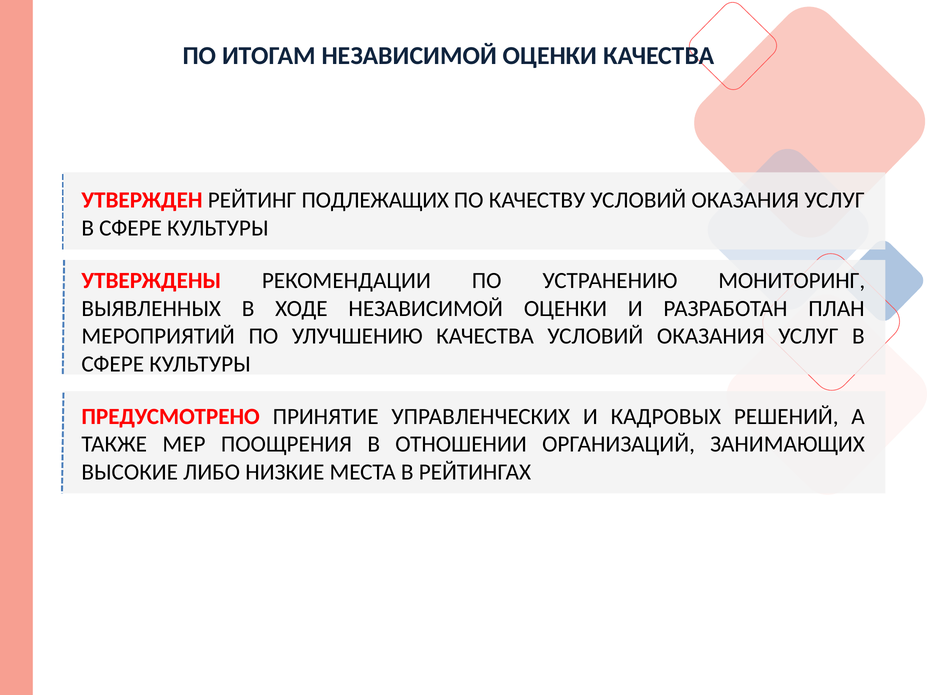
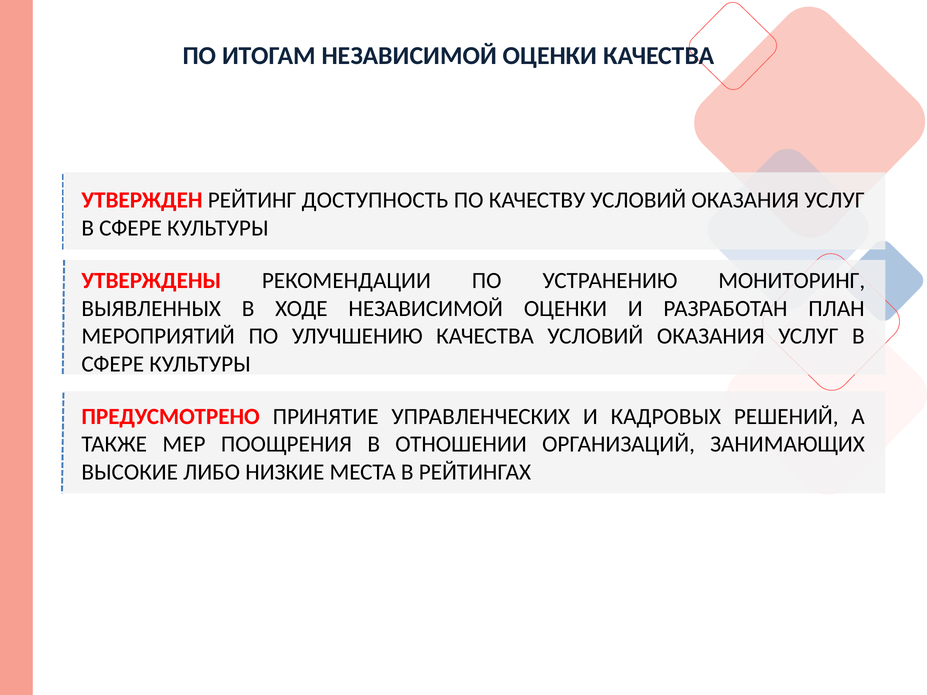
ПОДЛЕЖАЩИХ: ПОДЛЕЖАЩИХ -> ДОСТУПНОСТЬ
